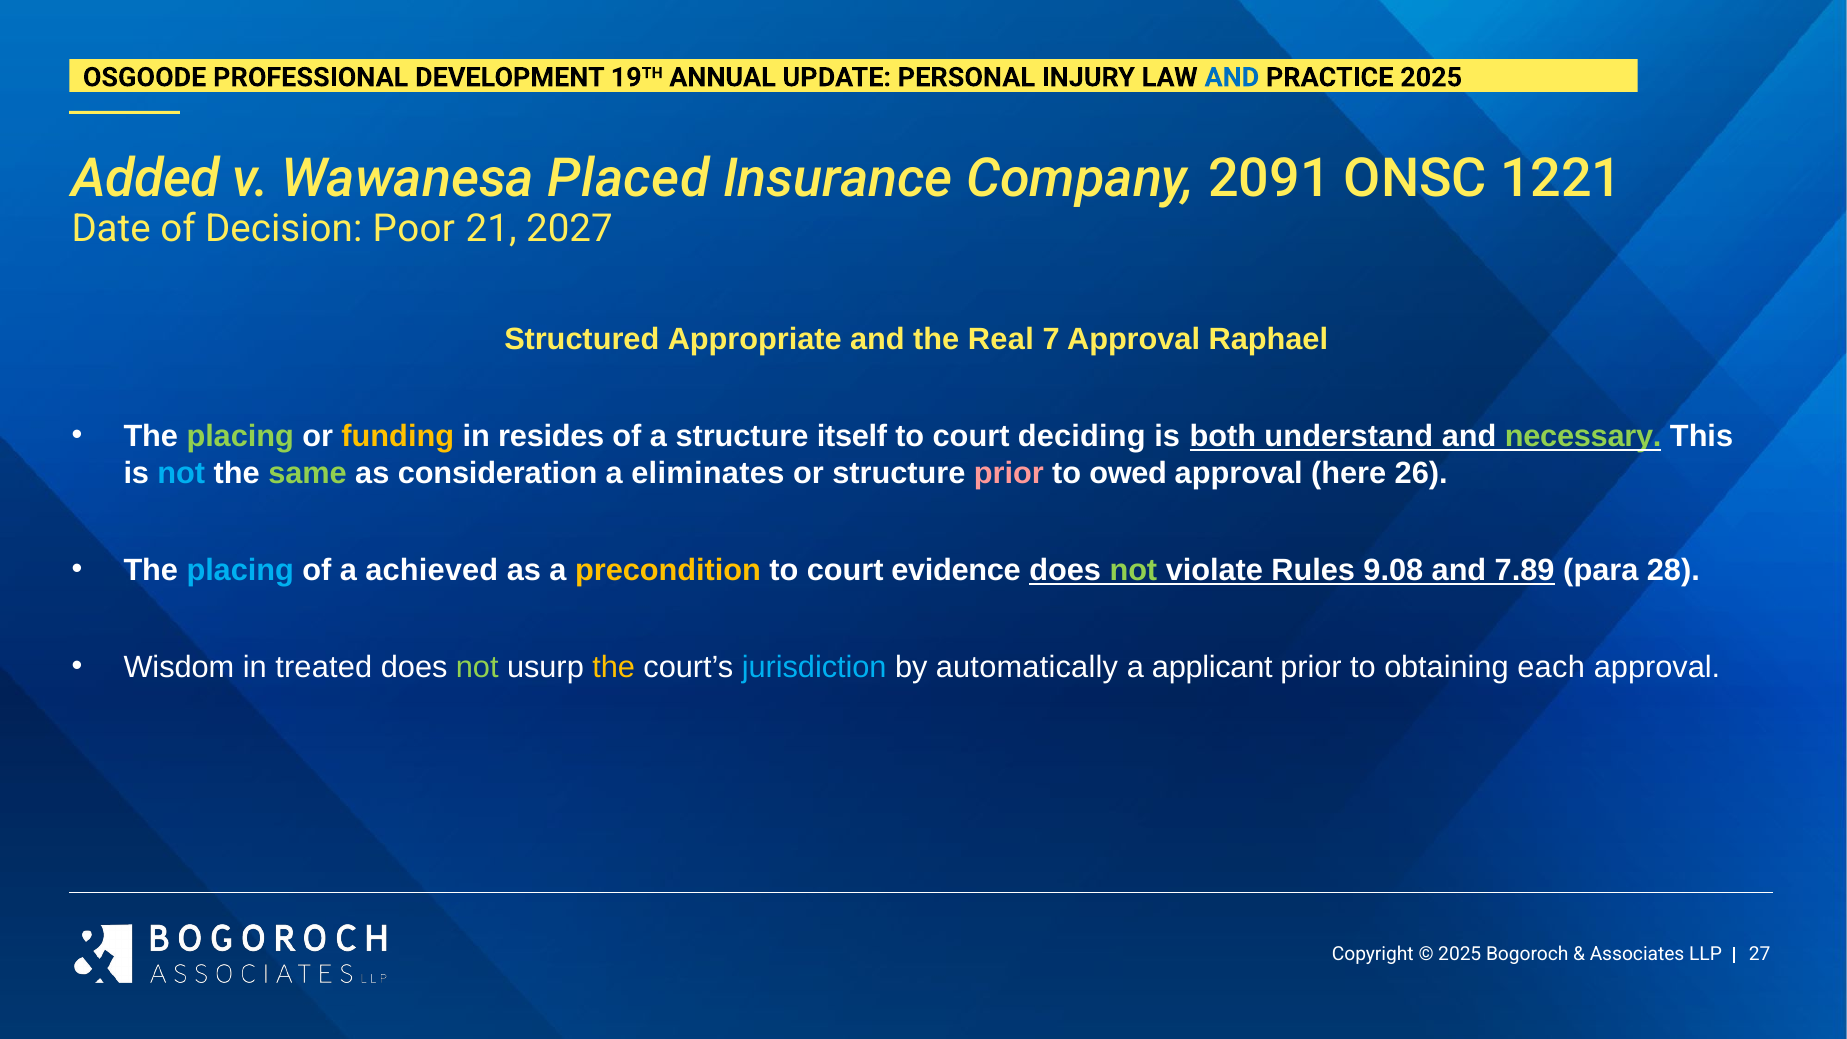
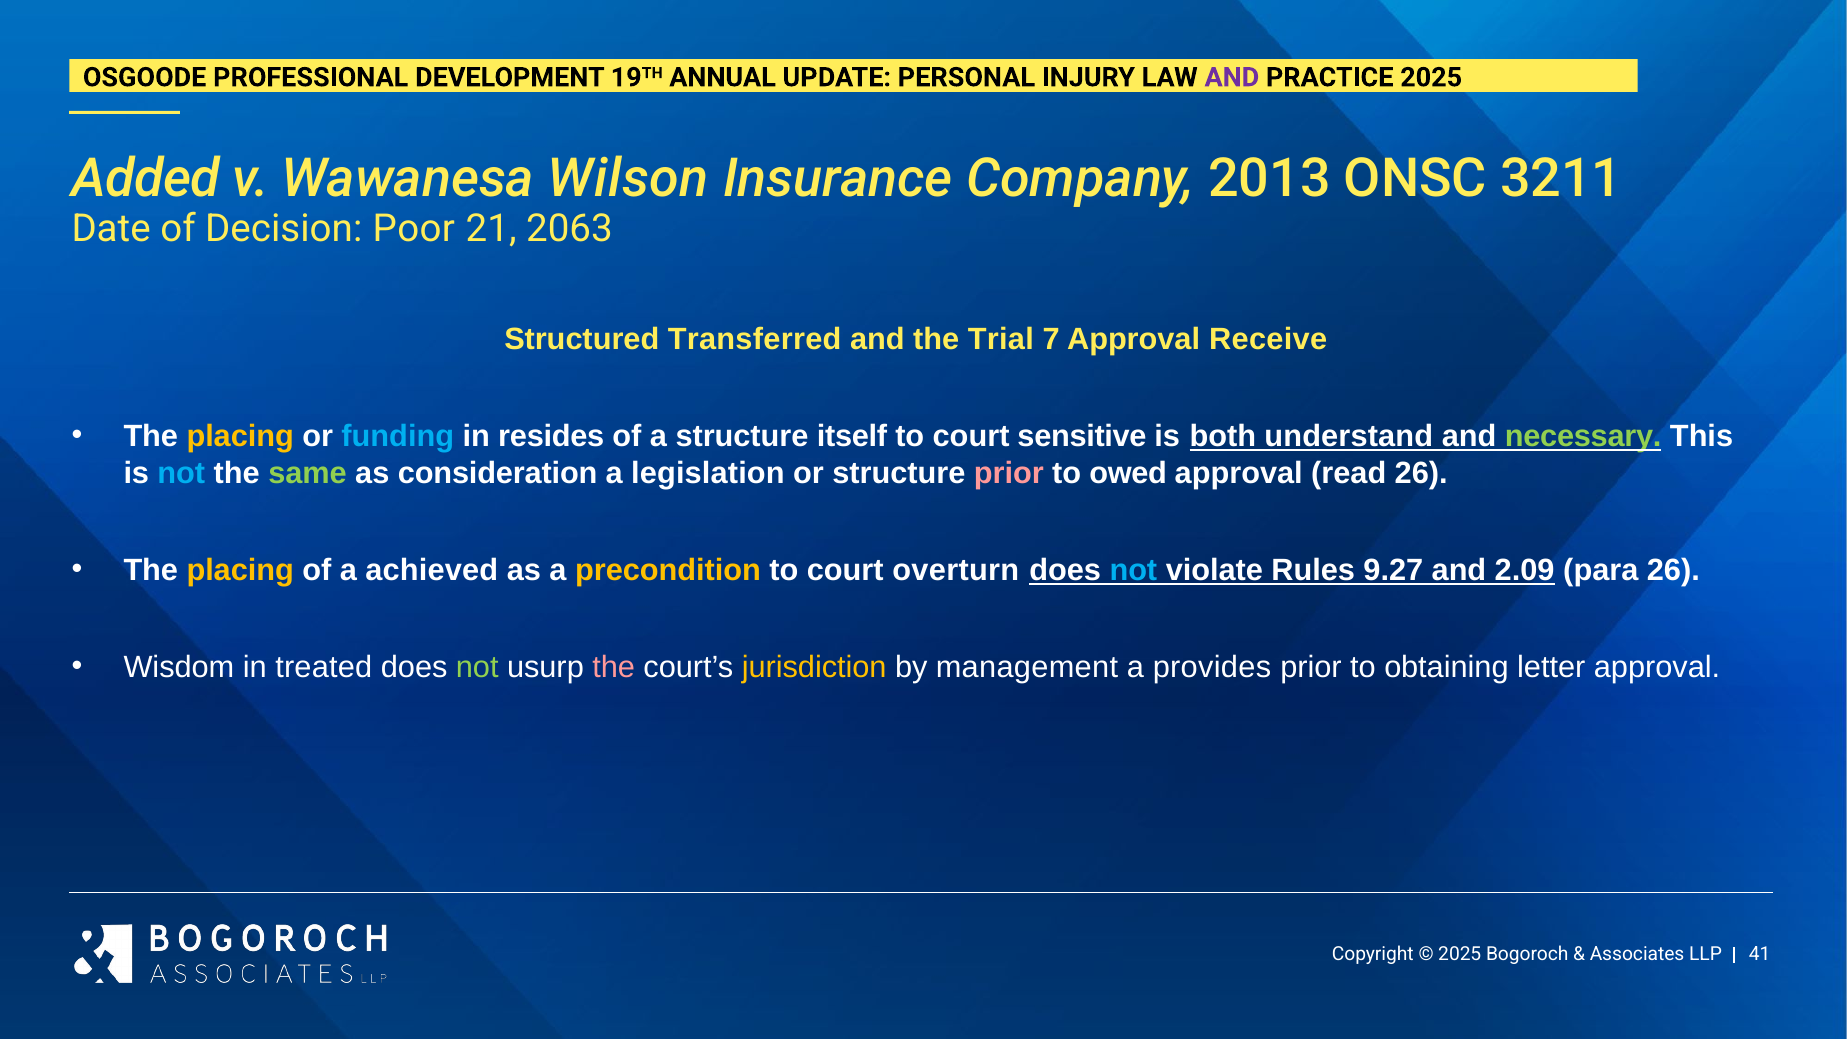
AND at (1232, 77) colour: blue -> purple
Placed: Placed -> Wilson
2091: 2091 -> 2013
1221: 1221 -> 3211
2027: 2027 -> 2063
Appropriate: Appropriate -> Transferred
Real: Real -> Trial
Raphael: Raphael -> Receive
placing at (240, 436) colour: light green -> yellow
funding colour: yellow -> light blue
deciding: deciding -> sensitive
eliminates: eliminates -> legislation
here: here -> read
placing at (240, 570) colour: light blue -> yellow
evidence: evidence -> overturn
not at (1133, 570) colour: light green -> light blue
9.08: 9.08 -> 9.27
7.89: 7.89 -> 2.09
para 28: 28 -> 26
the at (614, 667) colour: yellow -> pink
jurisdiction colour: light blue -> yellow
automatically: automatically -> management
applicant: applicant -> provides
each: each -> letter
27: 27 -> 41
